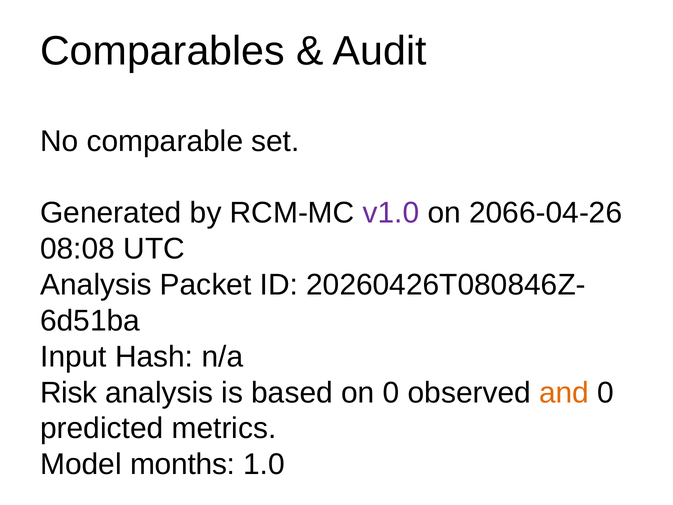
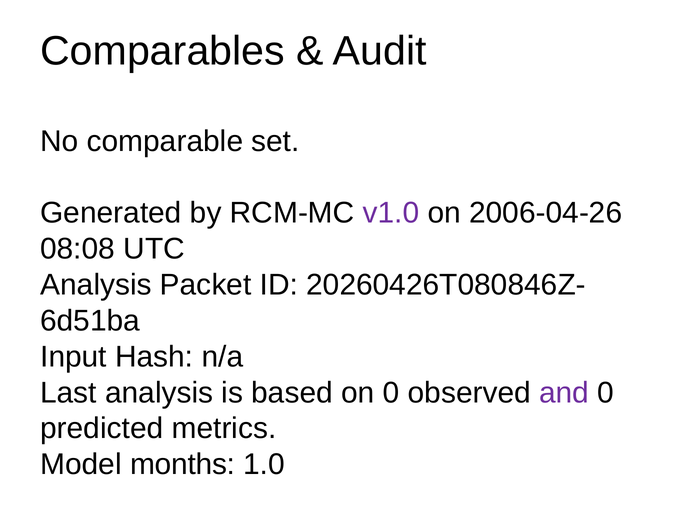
2066-04-26: 2066-04-26 -> 2006-04-26
Risk: Risk -> Last
and colour: orange -> purple
